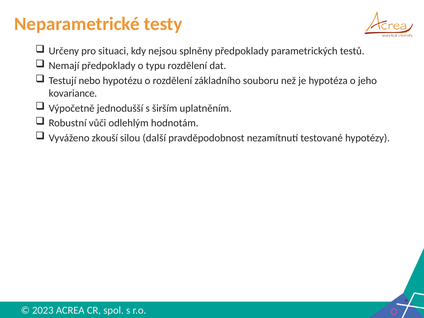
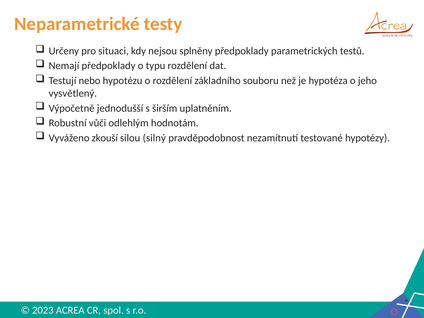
kovariance: kovariance -> vysvětlený
další: další -> silný
